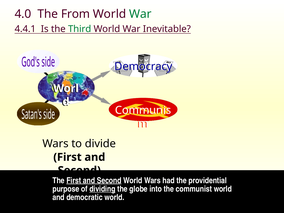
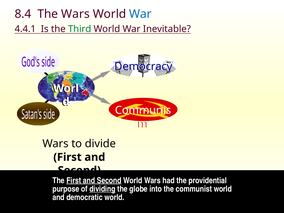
4.0: 4.0 -> 8.4
The From: From -> Wars
War at (140, 14) colour: green -> blue
